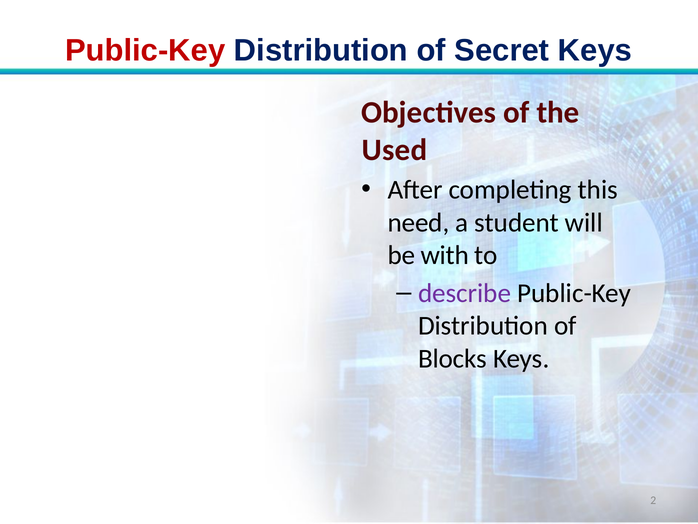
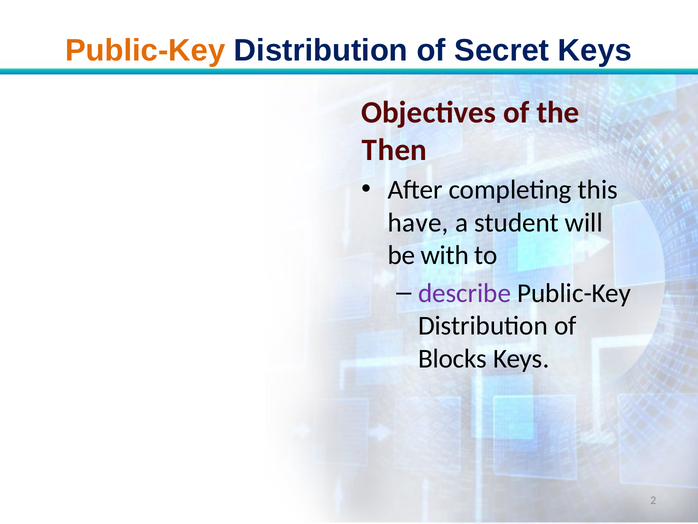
Public-Key at (145, 50) colour: red -> orange
Used: Used -> Then
need: need -> have
